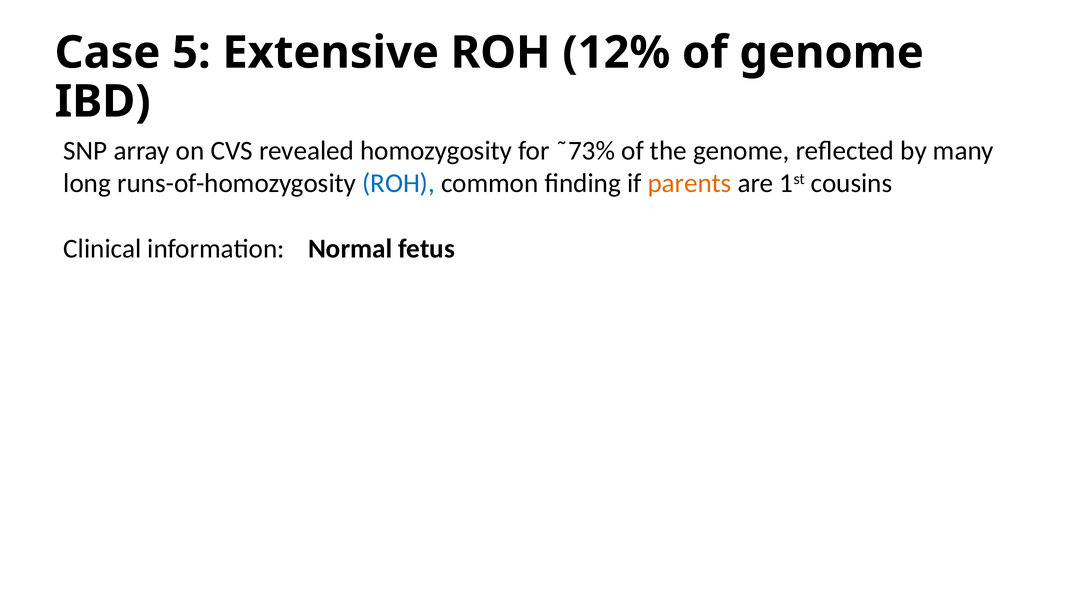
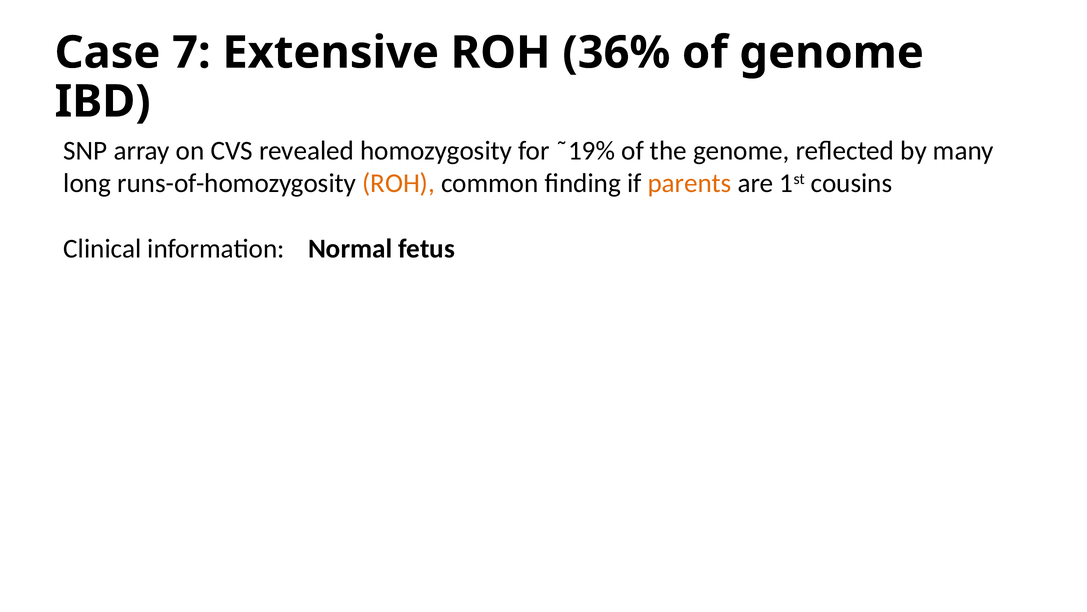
5: 5 -> 7
12%: 12% -> 36%
˜73%: ˜73% -> ˜19%
ROH at (399, 183) colour: blue -> orange
